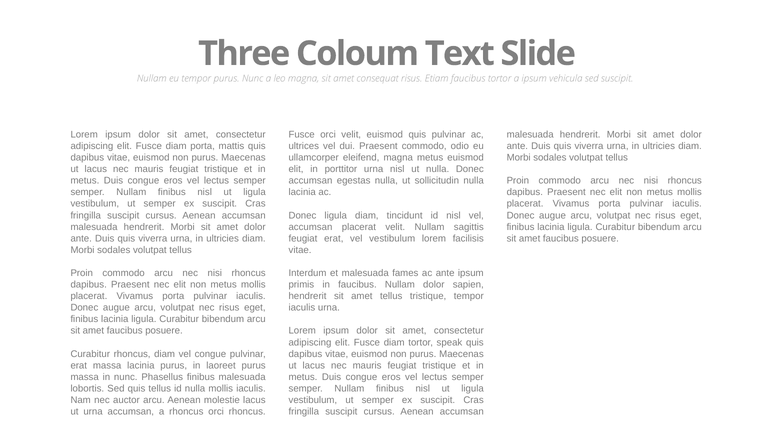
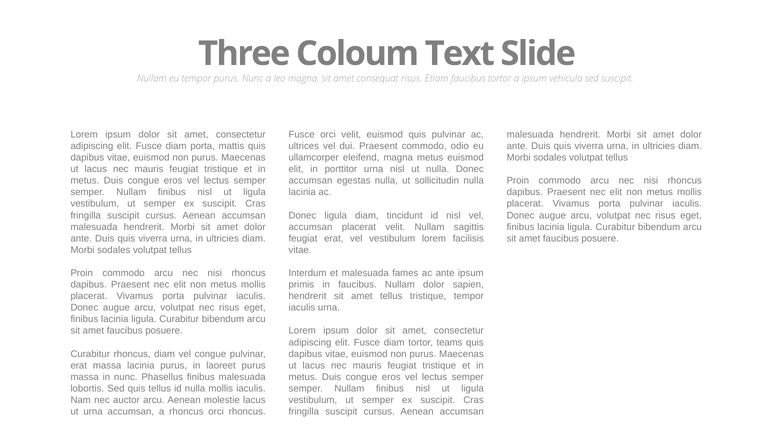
speak: speak -> teams
